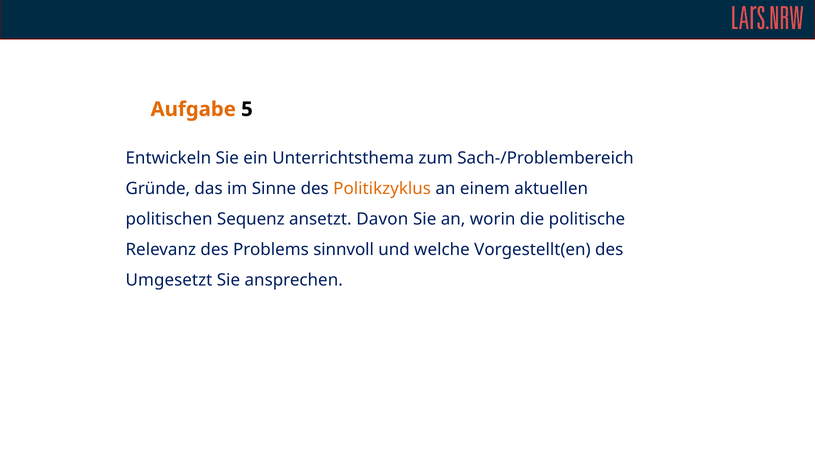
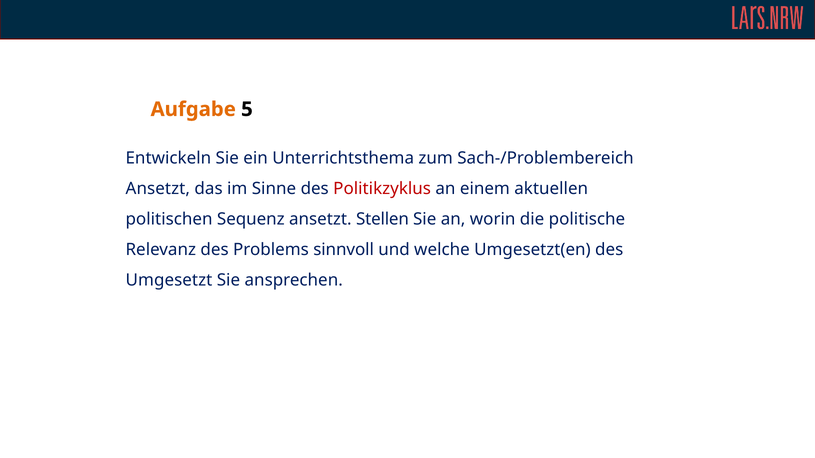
Gründe at (158, 189): Gründe -> Ansetzt
Politikzyklus colour: orange -> red
Davon: Davon -> Stellen
Vorgestellt(en: Vorgestellt(en -> Umgesetzt(en
